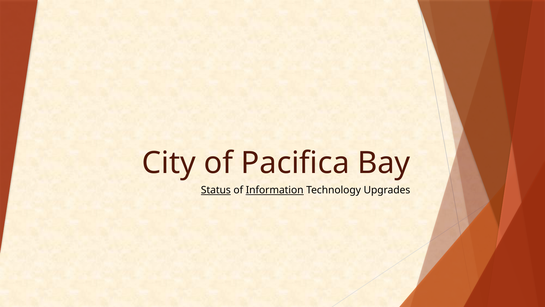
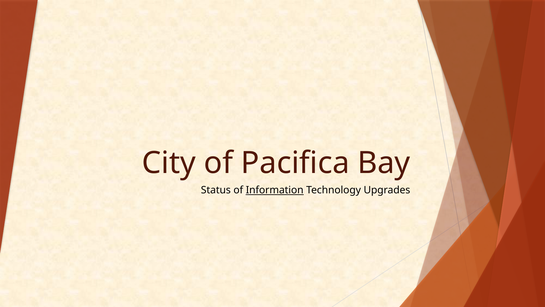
Status underline: present -> none
